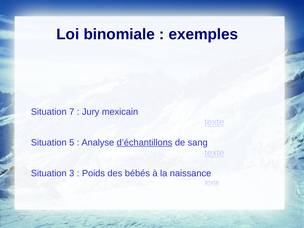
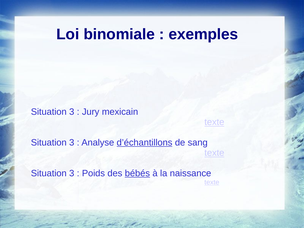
7 at (72, 112): 7 -> 3
5 at (72, 143): 5 -> 3
bébés underline: none -> present
